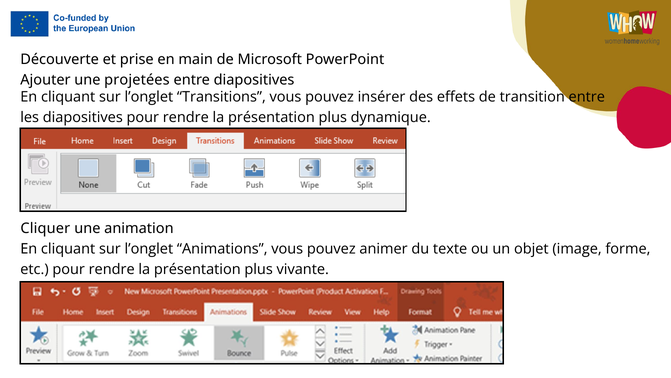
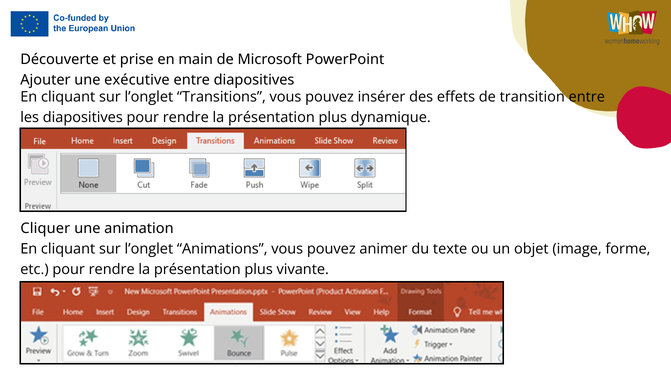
projetées: projetées -> exécutive
